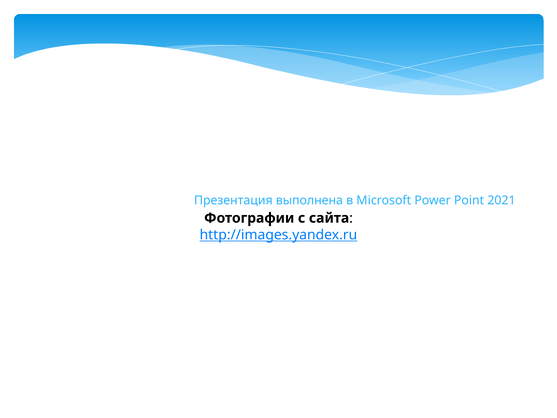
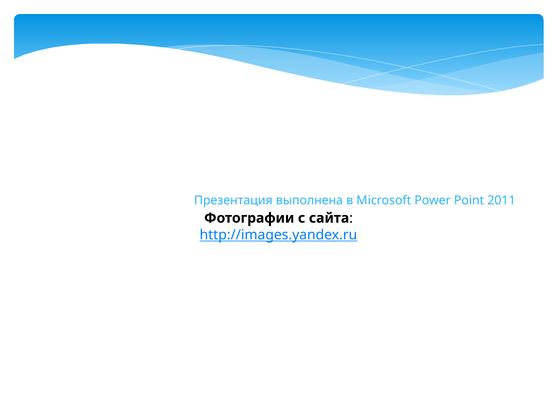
2021: 2021 -> 2011
